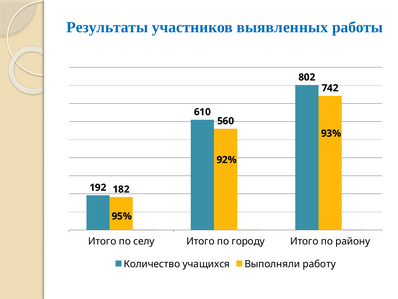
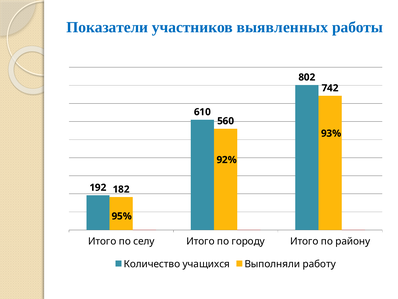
Результаты: Результаты -> Показатели
